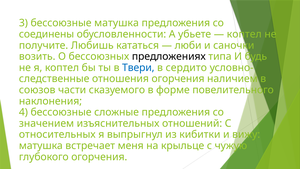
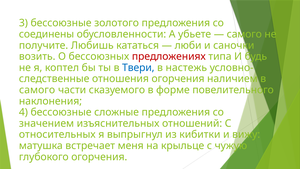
бессоюзные матушка: матушка -> золотого
коптел at (244, 34): коптел -> самого
предложениях colour: black -> red
сердито: сердито -> настежь
союзов at (37, 90): союзов -> самого
